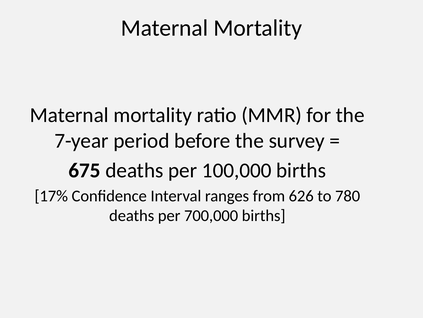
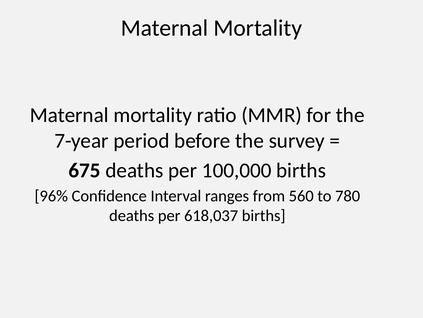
17%: 17% -> 96%
626: 626 -> 560
700,000: 700,000 -> 618,037
